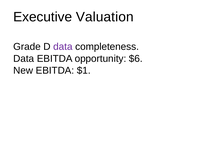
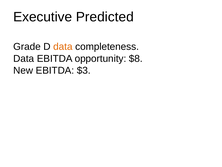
Valuation: Valuation -> Predicted
data at (63, 47) colour: purple -> orange
$6: $6 -> $8
$1: $1 -> $3
